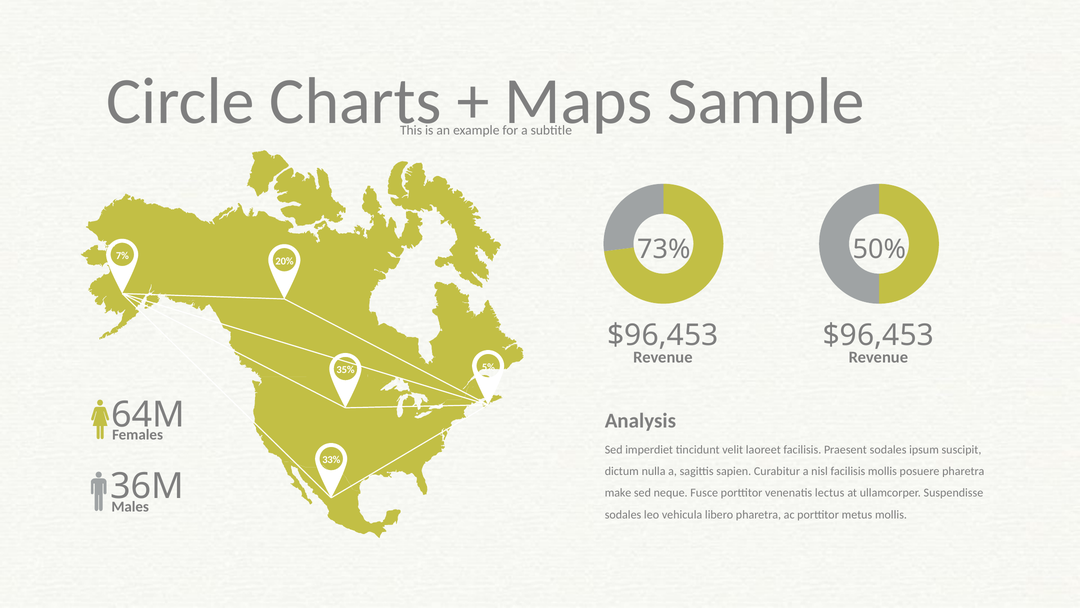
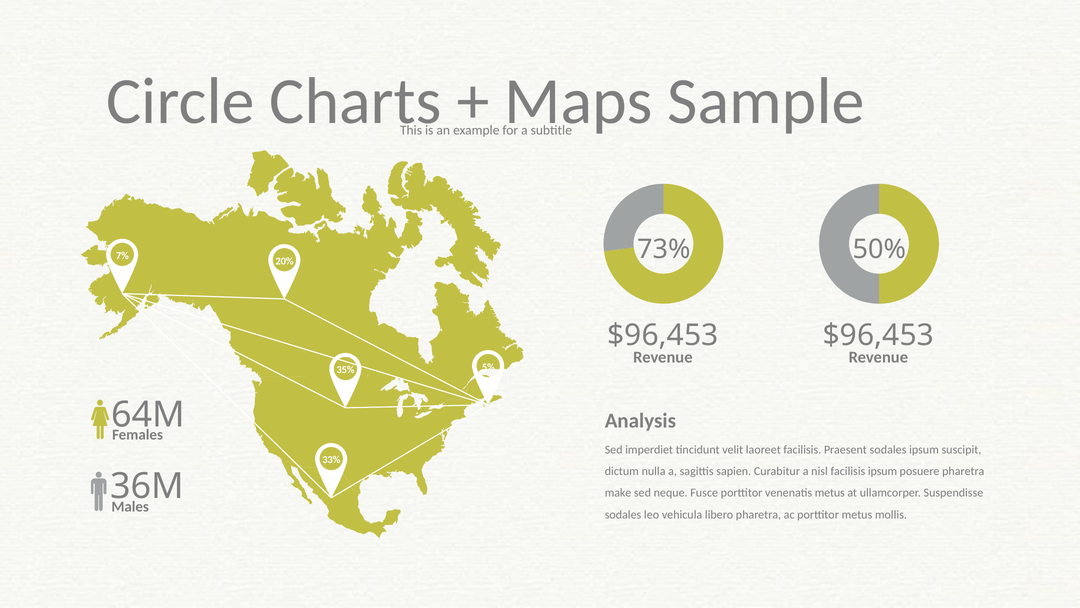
facilisis mollis: mollis -> ipsum
venenatis lectus: lectus -> metus
